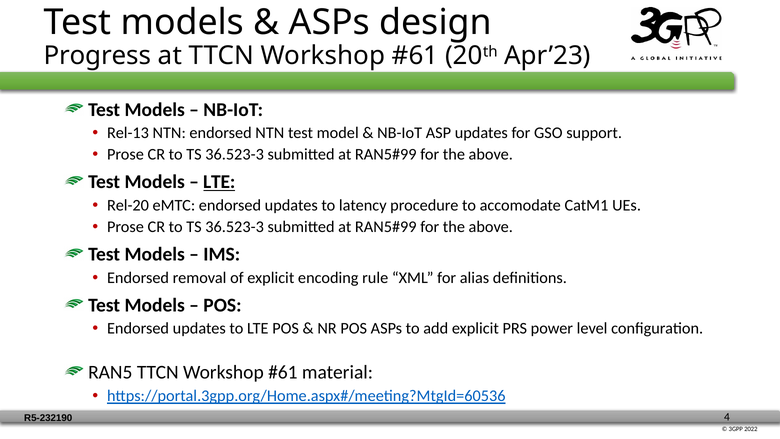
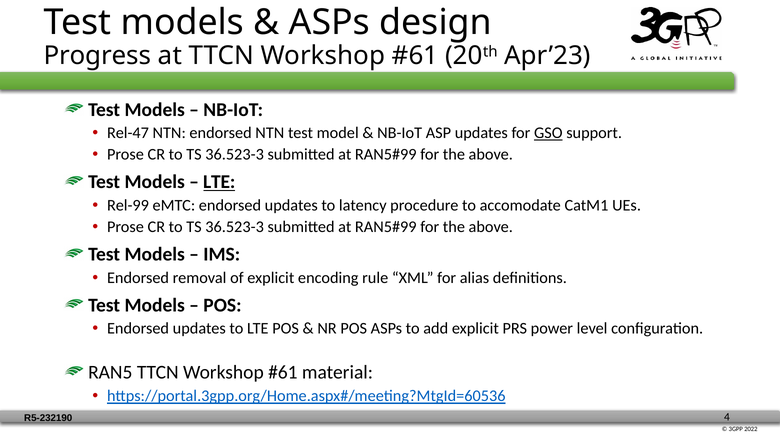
Rel-13: Rel-13 -> Rel-47
GSO underline: none -> present
Rel-20: Rel-20 -> Rel-99
